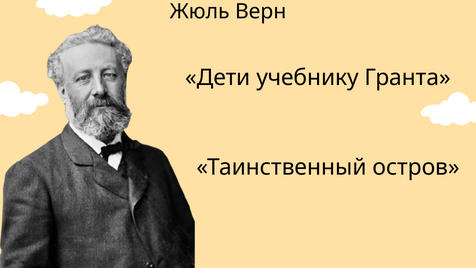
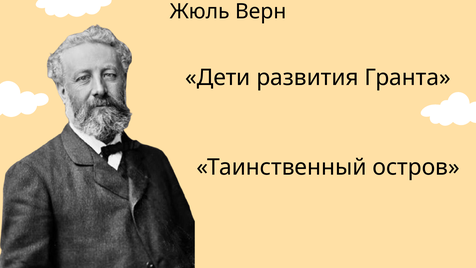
учебнику: учебнику -> развития
